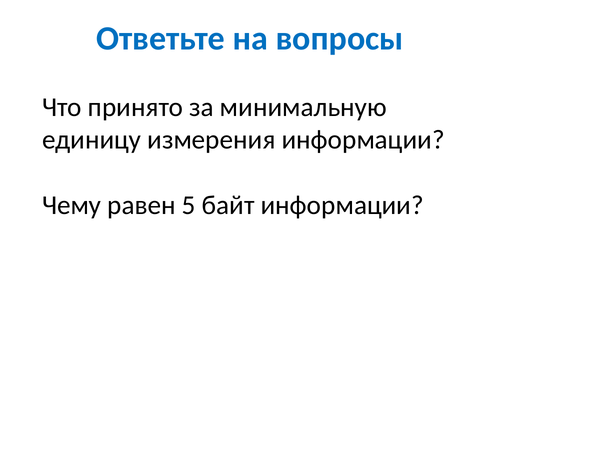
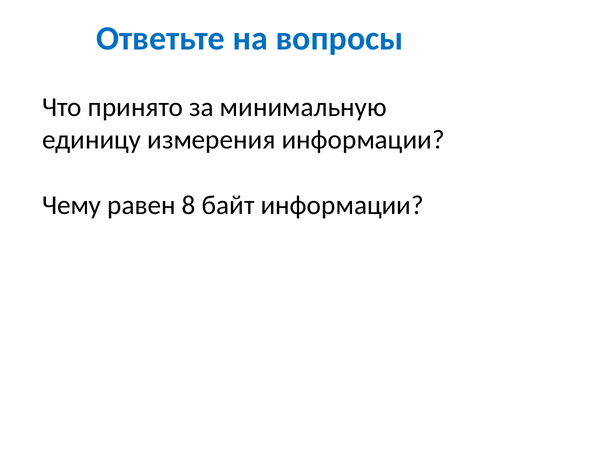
5: 5 -> 8
